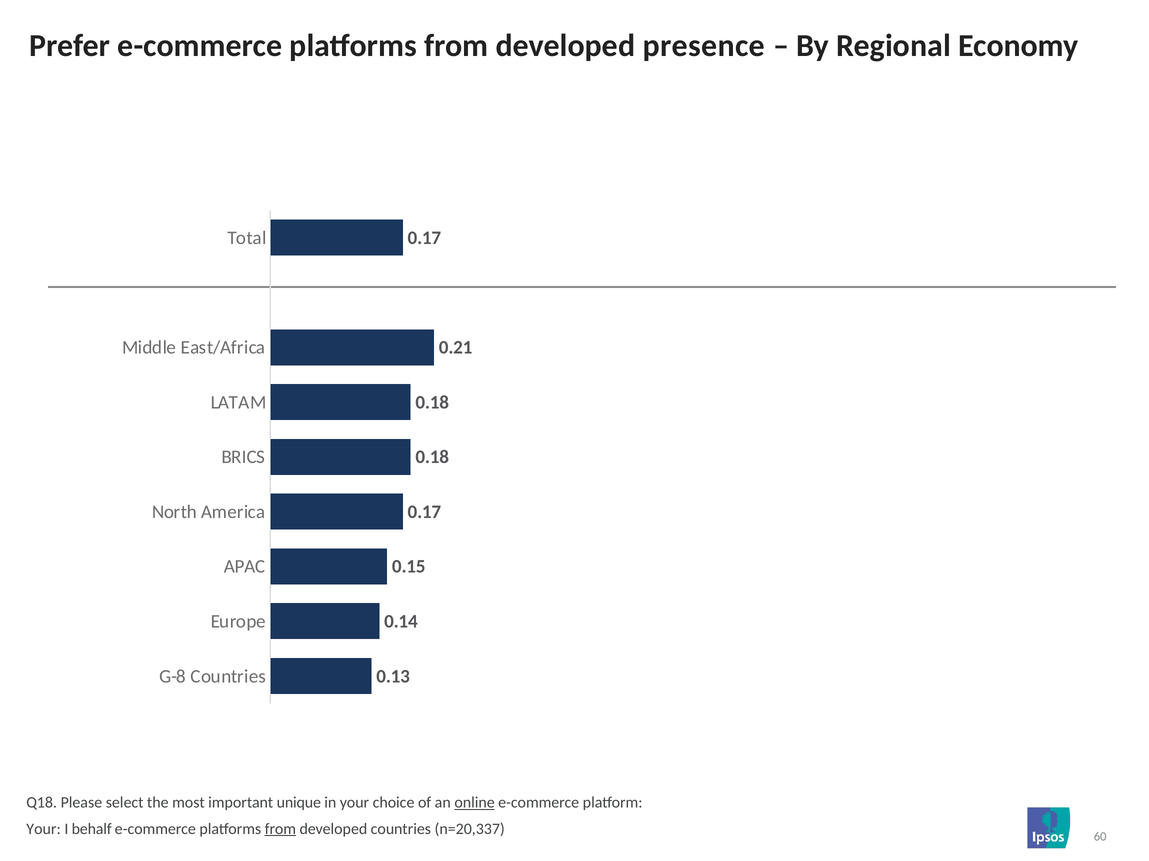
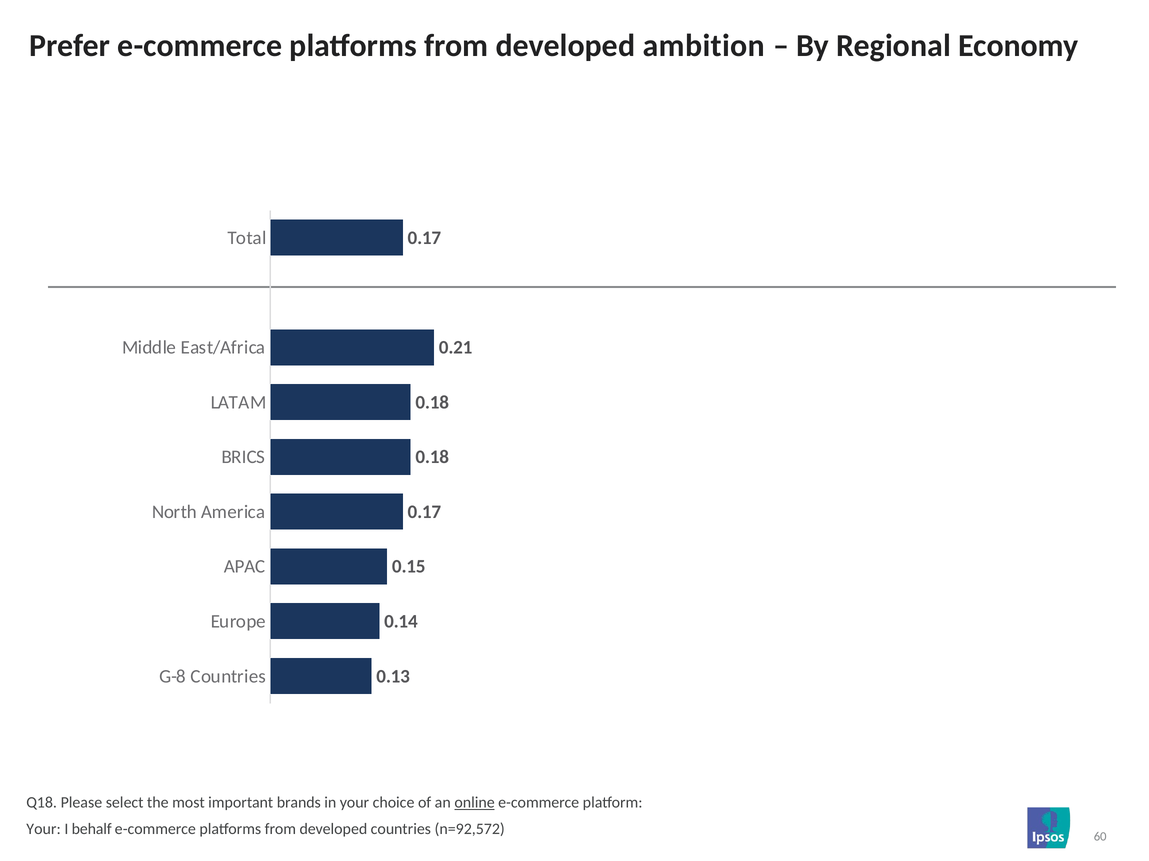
presence: presence -> ambition
unique: unique -> brands
from at (280, 829) underline: present -> none
n=20,337: n=20,337 -> n=92,572
